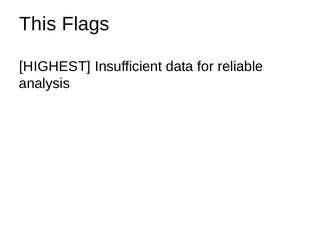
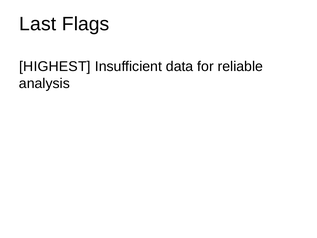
This: This -> Last
